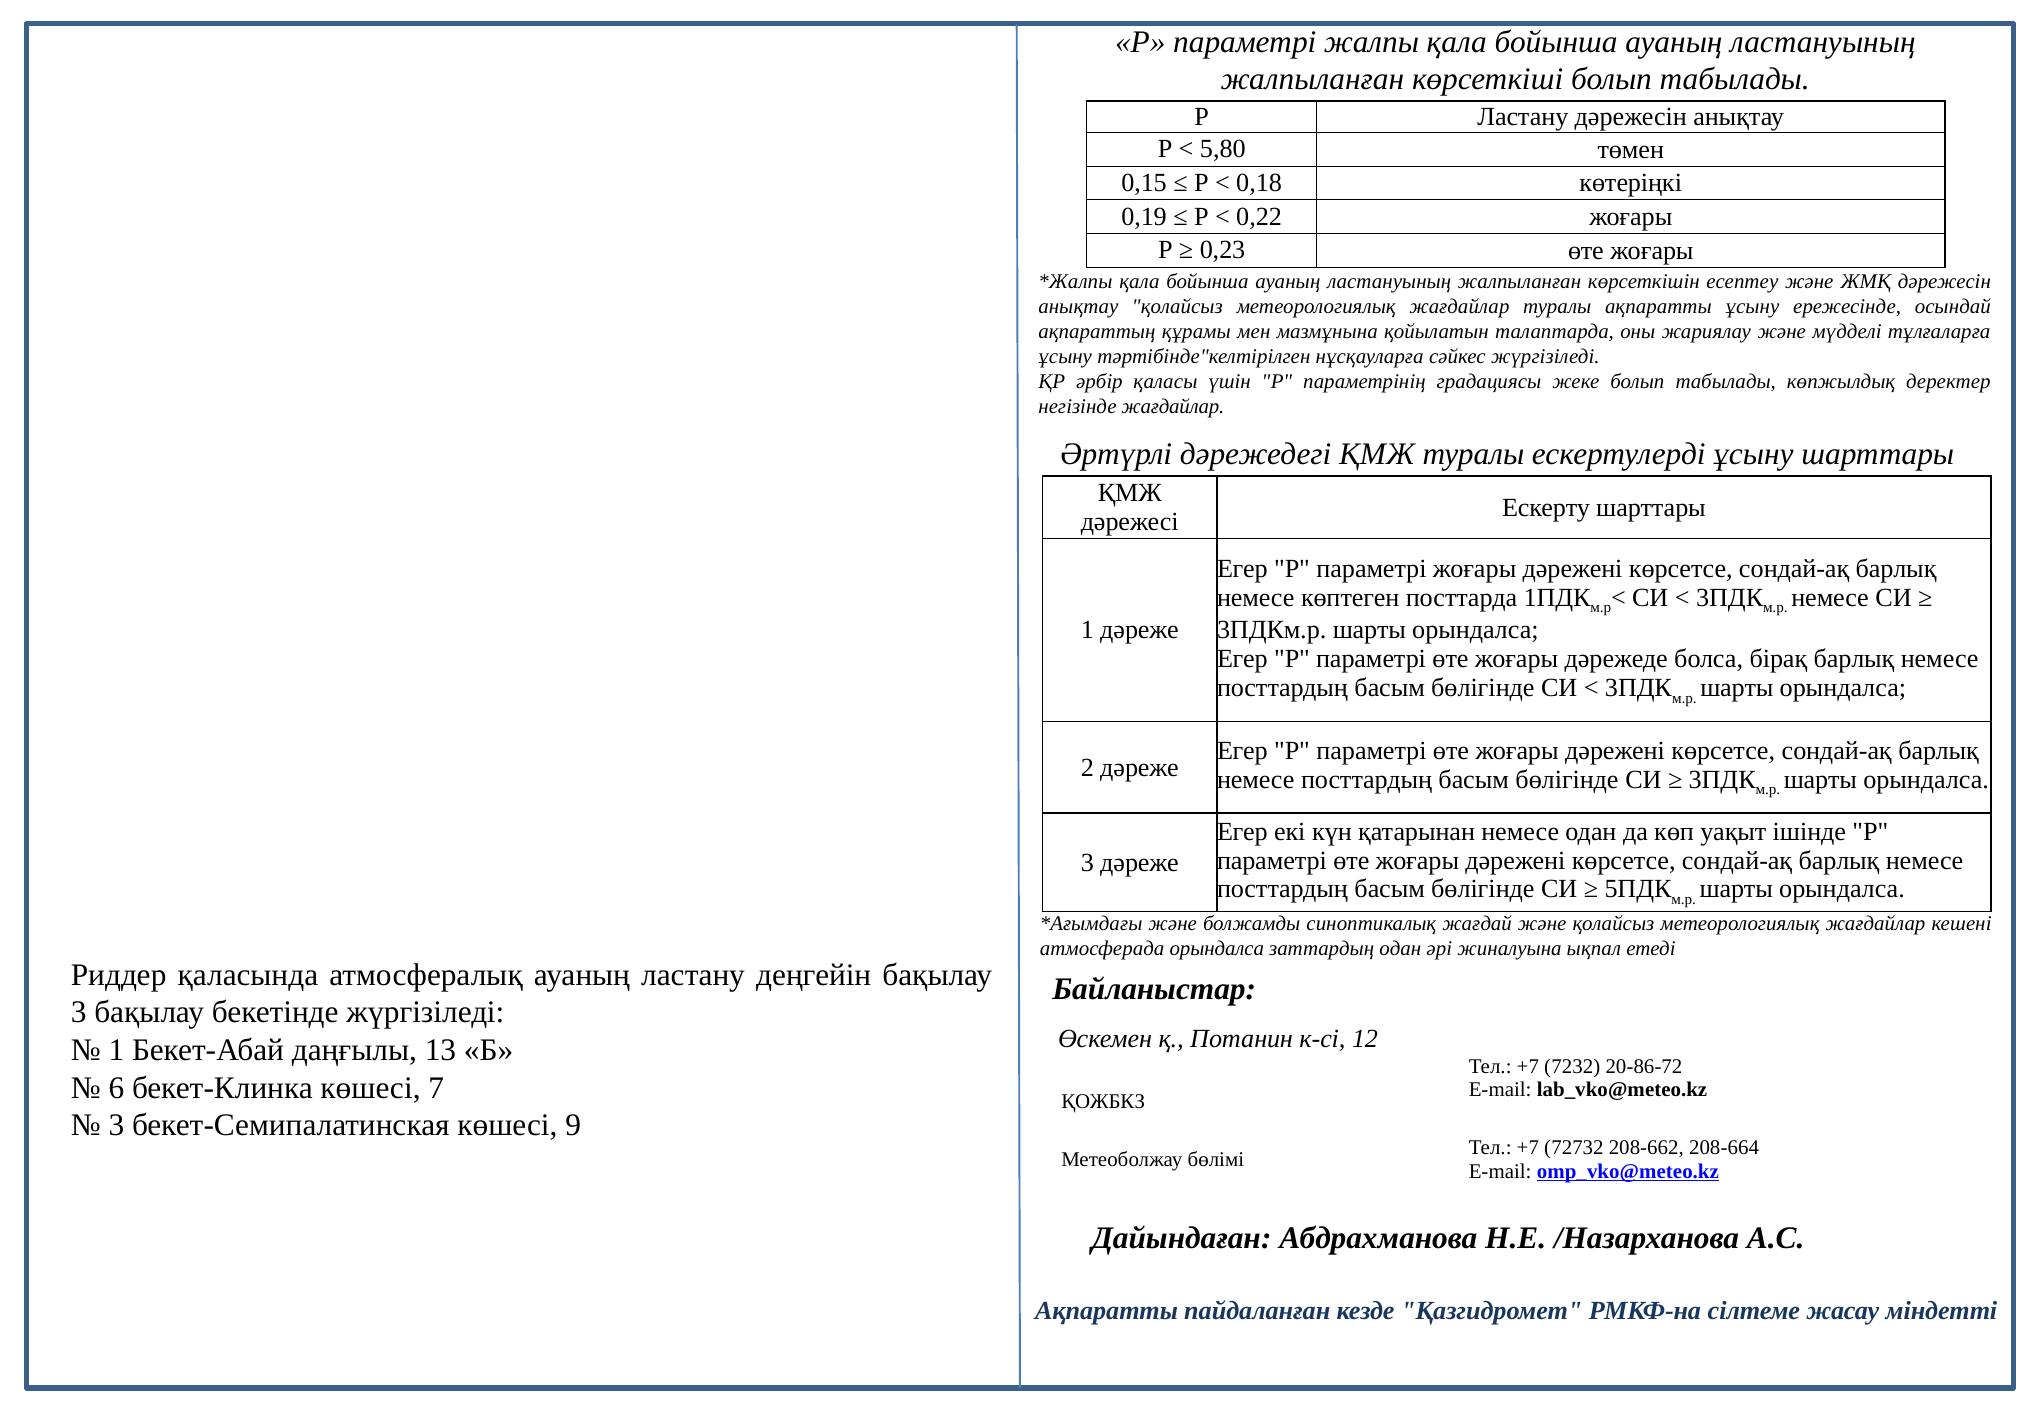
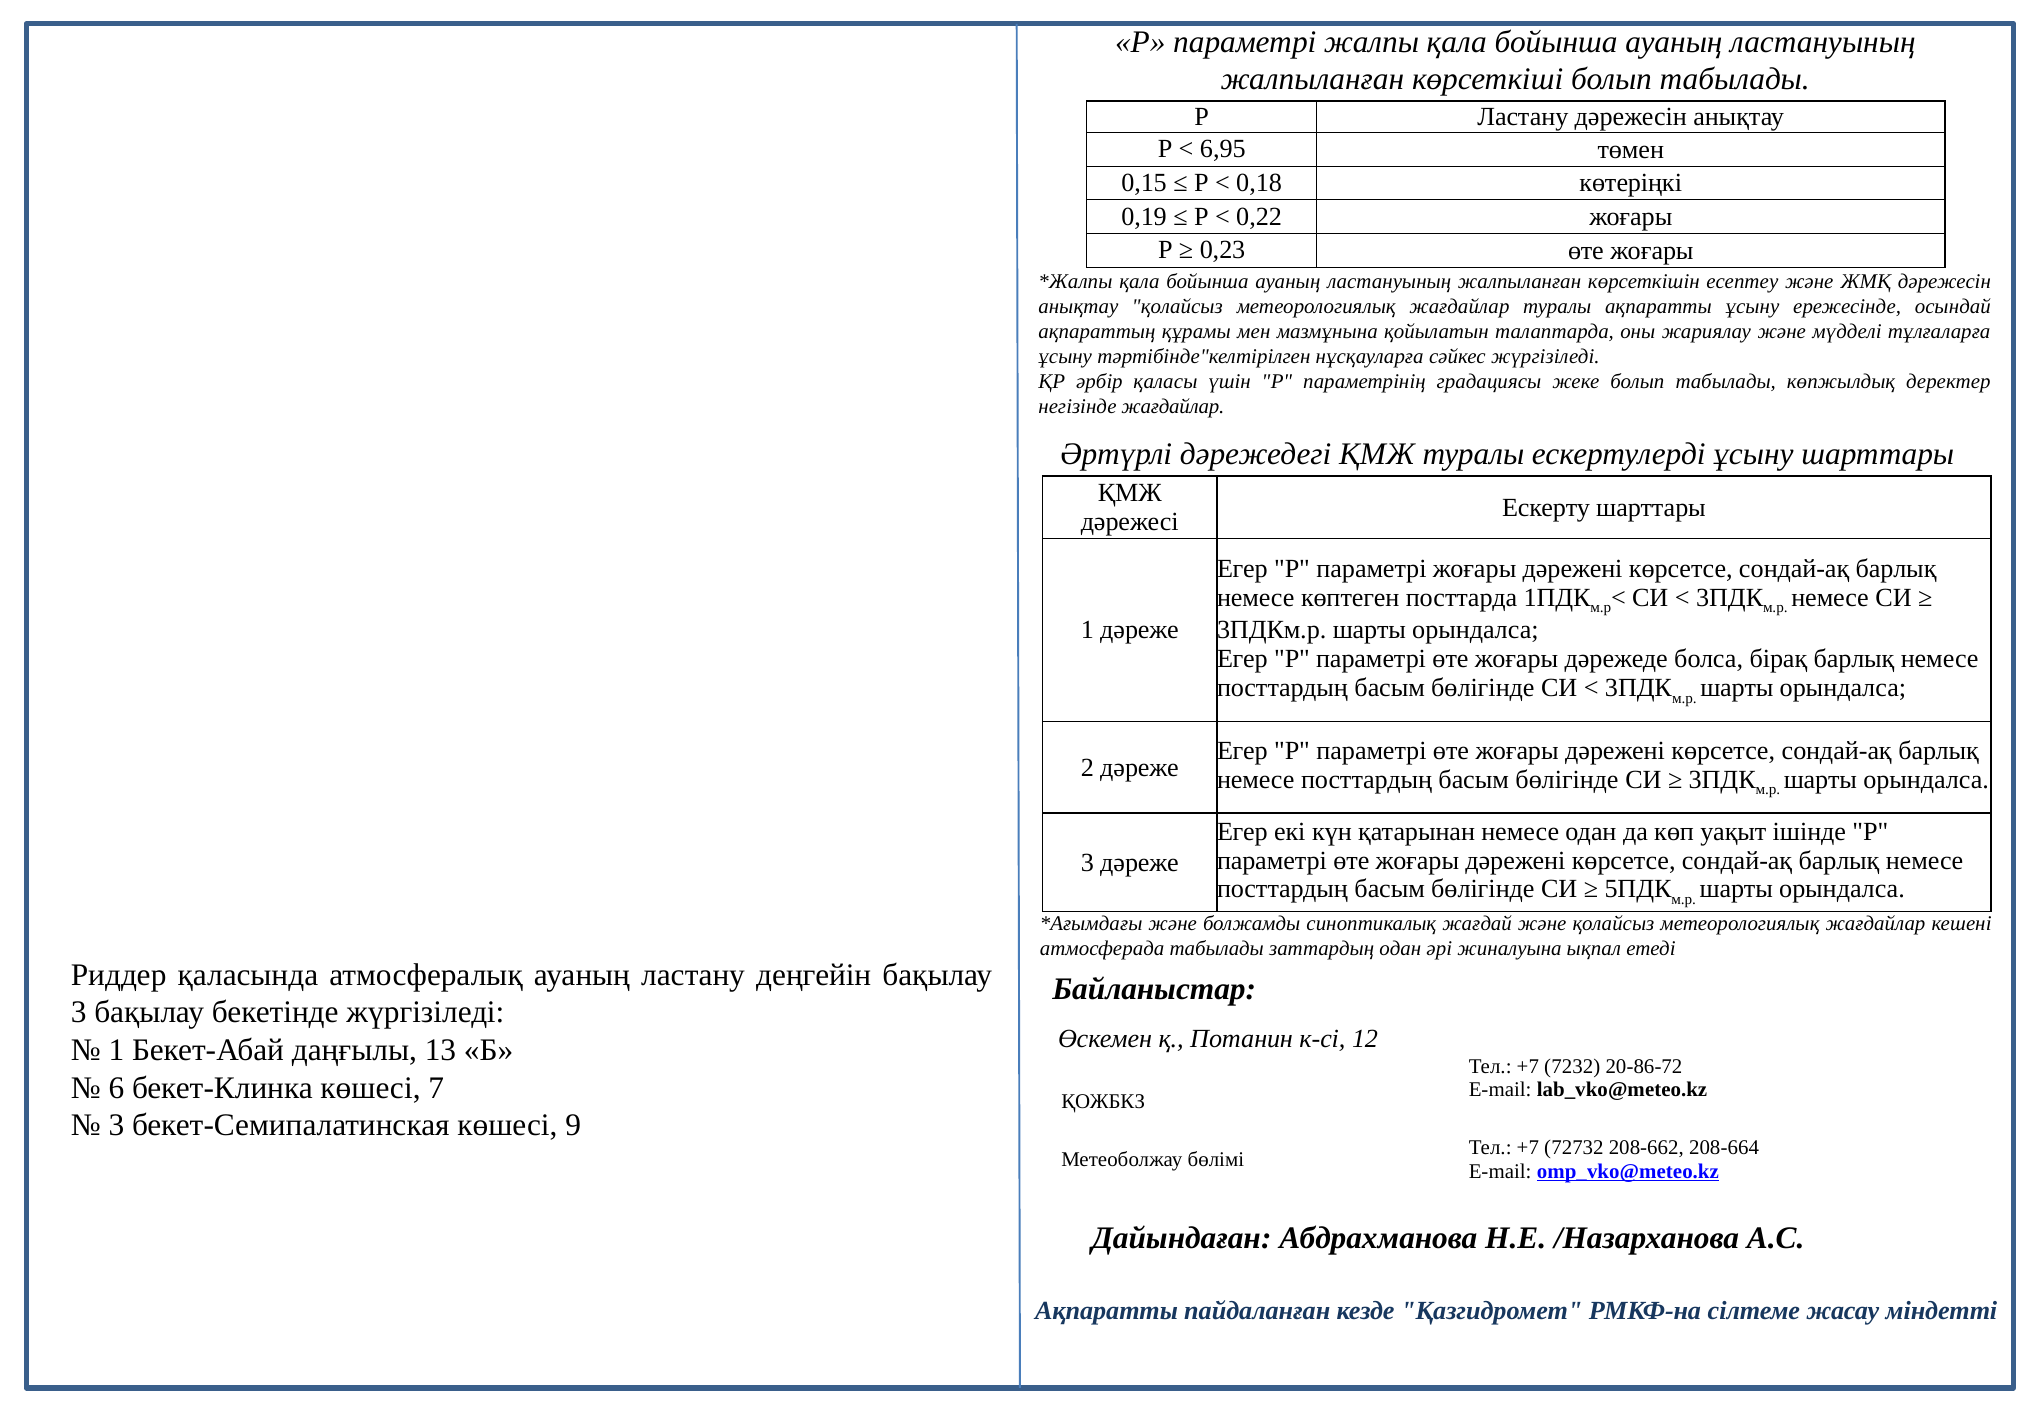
5,80: 5,80 -> 6,95
атмосферада орындалса: орындалса -> табылады
